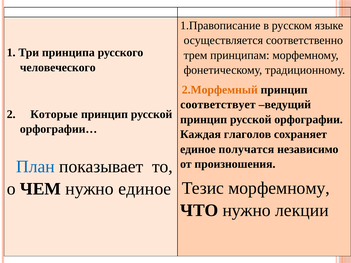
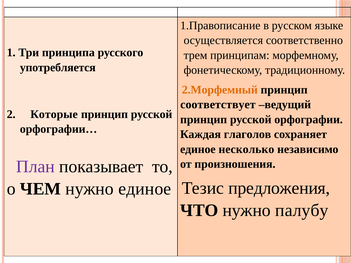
человеческого: человеческого -> употребляется
получатся: получатся -> несколько
План colour: blue -> purple
Тезис морфемному: морфемному -> предложения
лекции: лекции -> палубу
